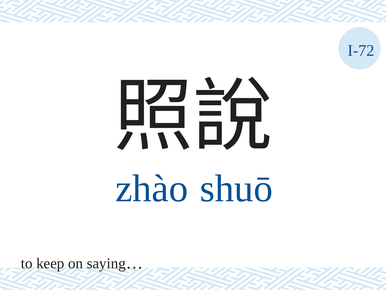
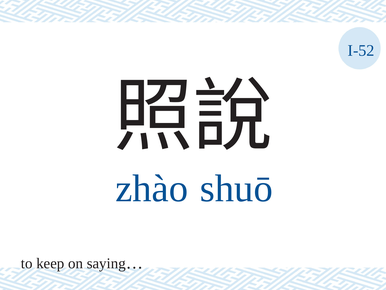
I-72: I-72 -> I-52
